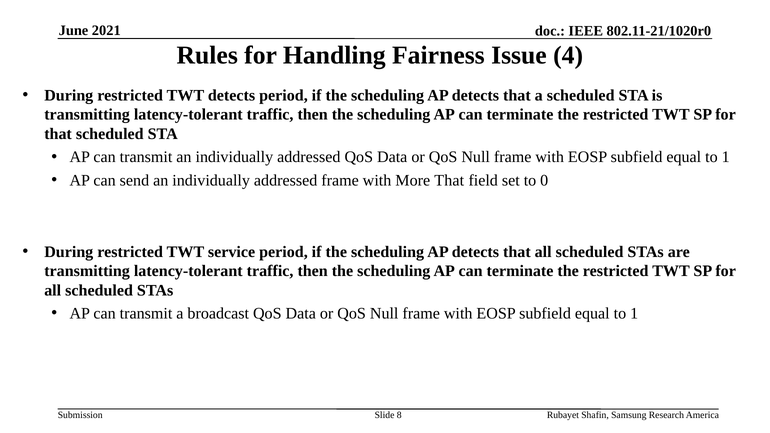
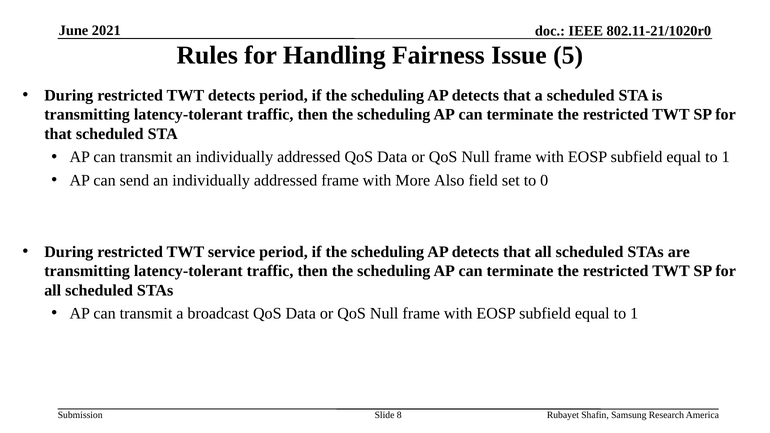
4: 4 -> 5
More That: That -> Also
